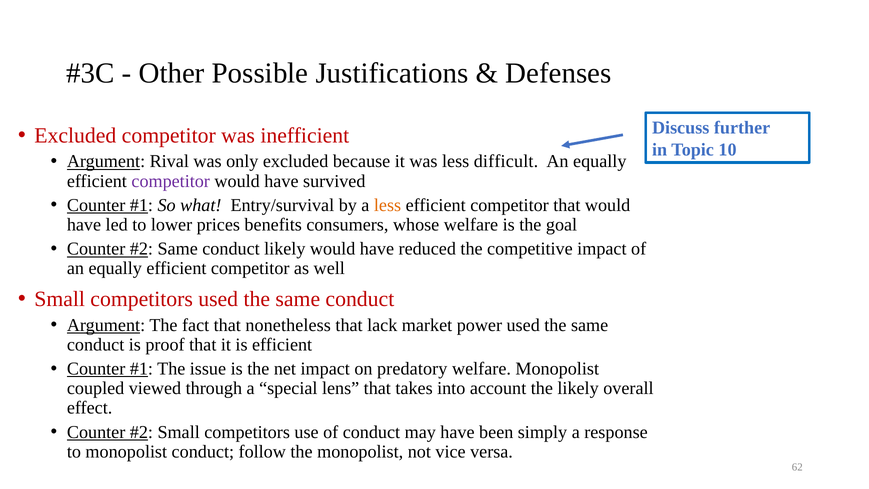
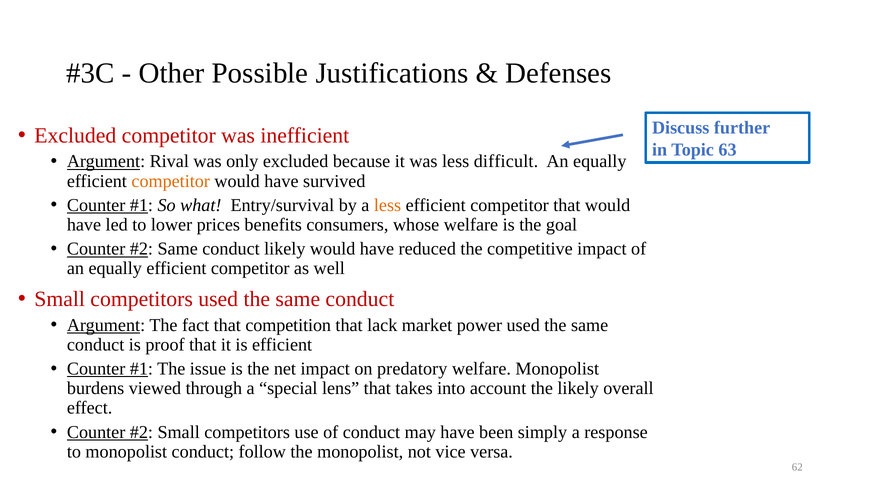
10: 10 -> 63
competitor at (171, 181) colour: purple -> orange
nonetheless: nonetheless -> competition
coupled: coupled -> burdens
